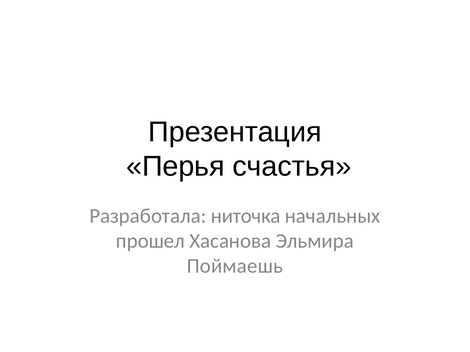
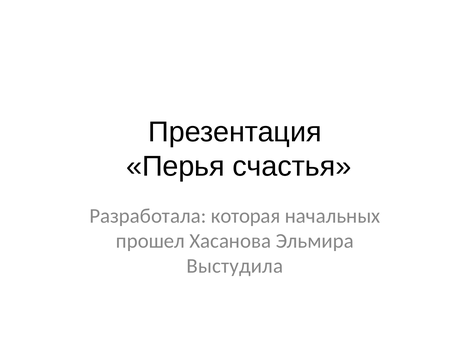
ниточка: ниточка -> которая
Поймаешь: Поймаешь -> Выстудила
